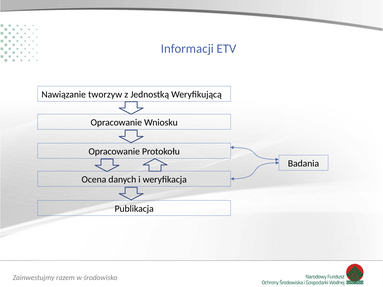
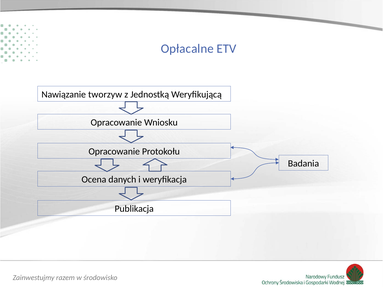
Informacji: Informacji -> Opłacalne
